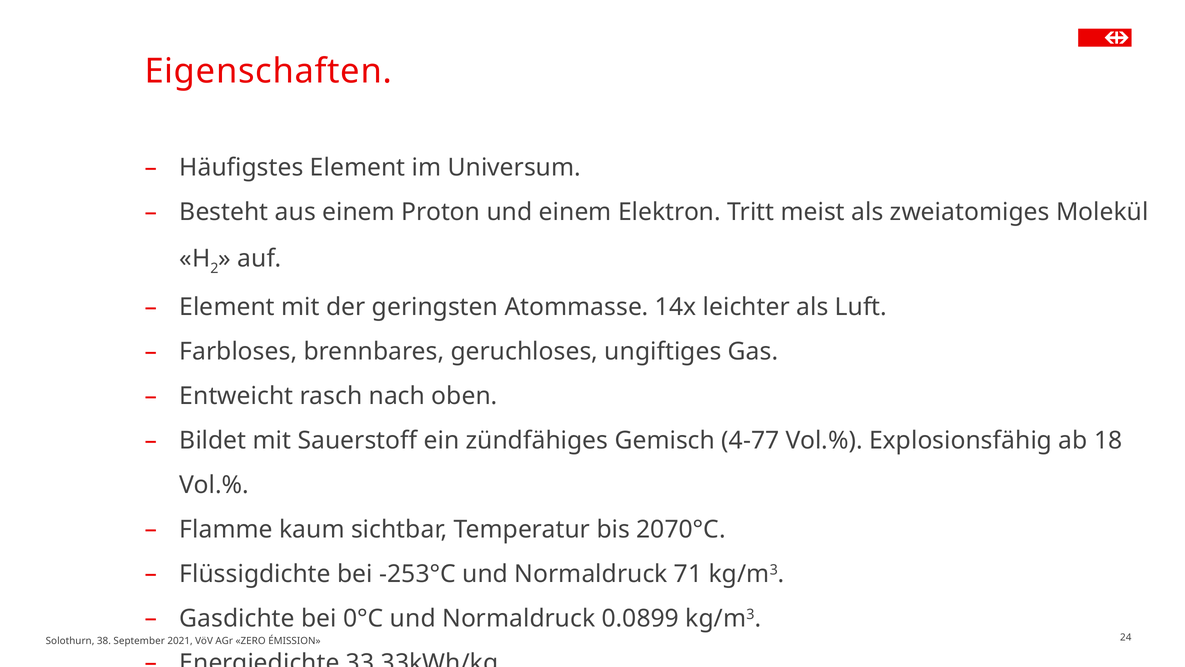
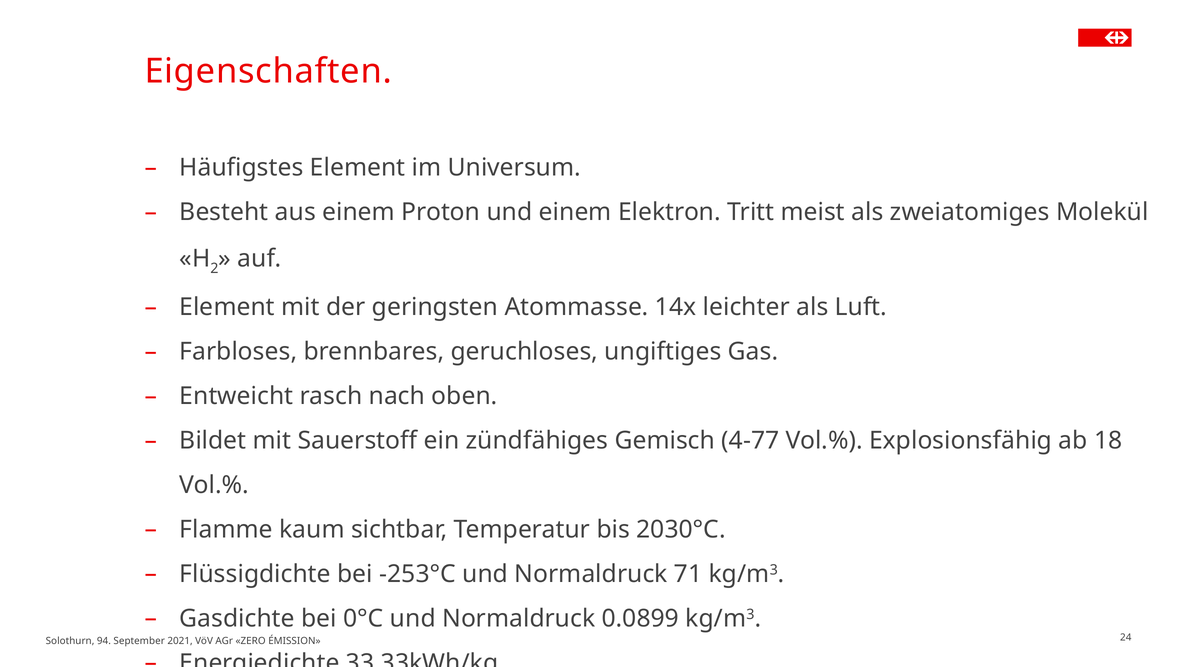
2070°C: 2070°C -> 2030°C
38: 38 -> 94
